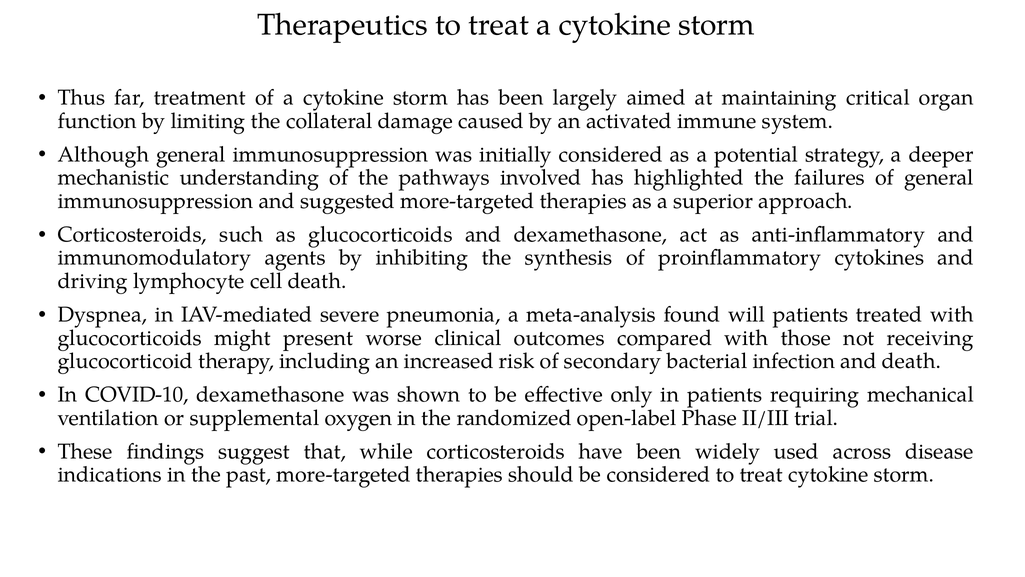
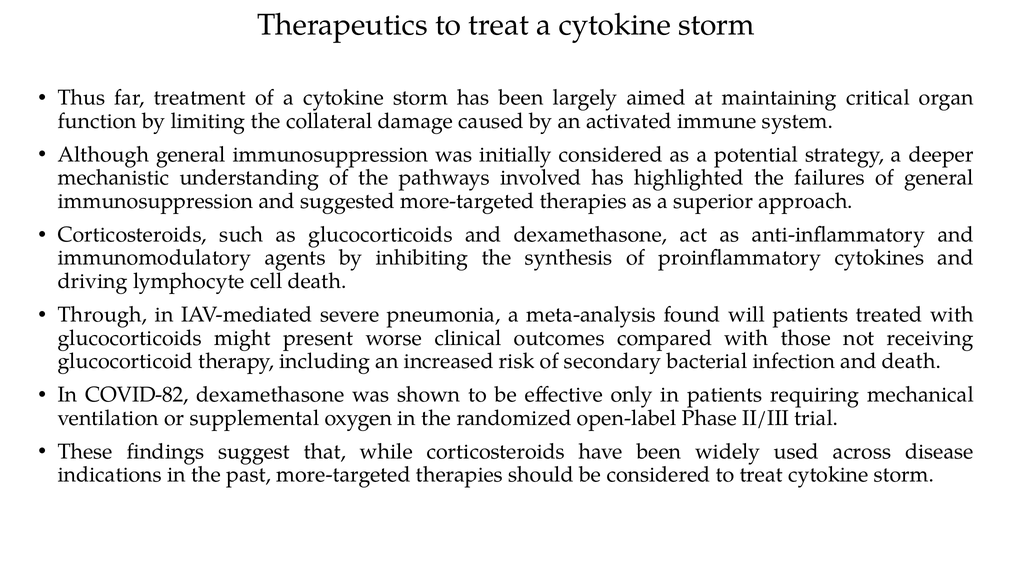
Dyspnea: Dyspnea -> Through
COVID-10: COVID-10 -> COVID-82
